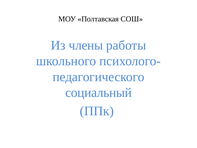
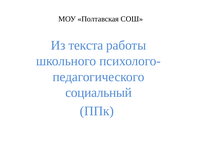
члены: члены -> текста
